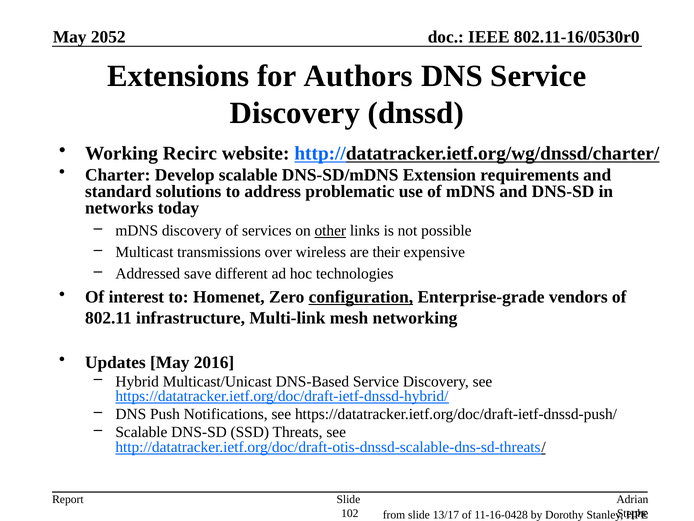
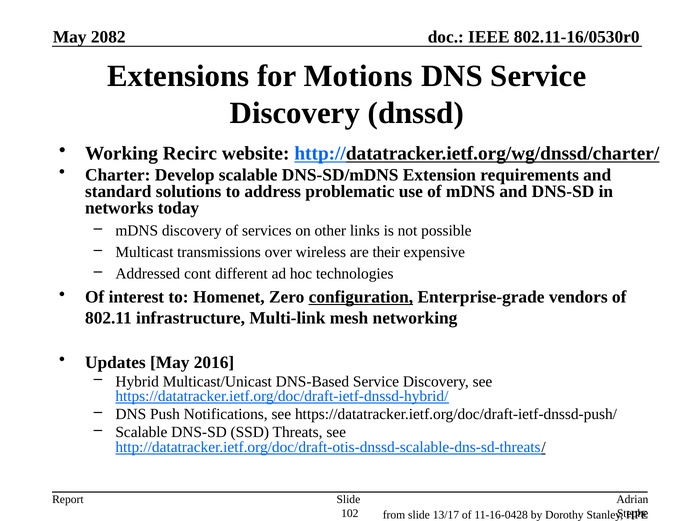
2052: 2052 -> 2082
Authors: Authors -> Motions
other underline: present -> none
save: save -> cont
